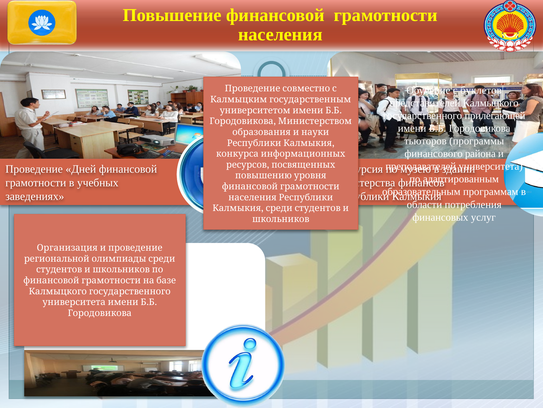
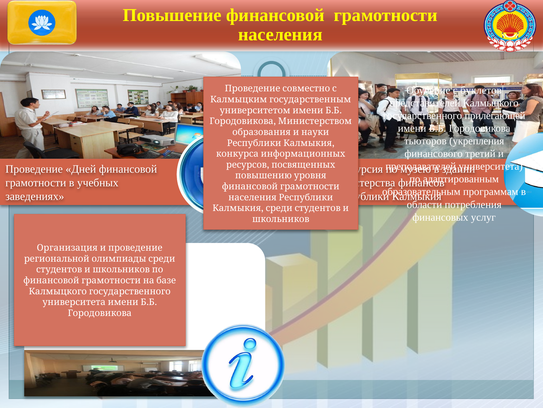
программы: программы -> укрепления
района: района -> третий
